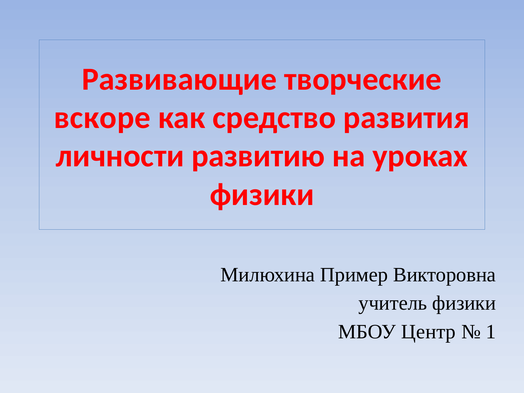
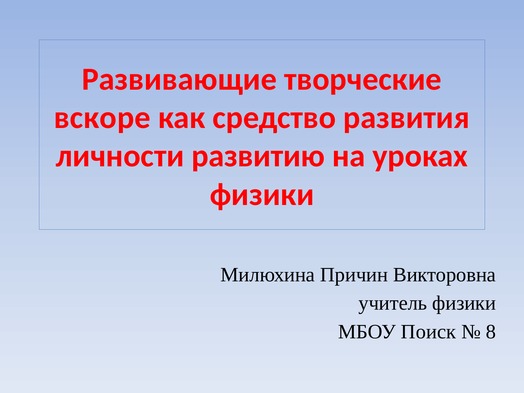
Пример: Пример -> Причин
Центр: Центр -> Поиск
1: 1 -> 8
